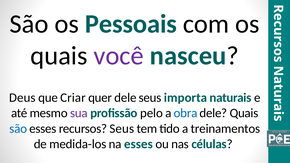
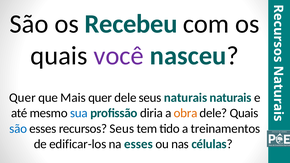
Pessoais: Pessoais -> Recebeu
Deus at (22, 98): Deus -> Quer
Criar: Criar -> Mais
seus importa: importa -> naturais
sua colour: purple -> blue
pelo: pelo -> diria
obra colour: blue -> orange
medida-los: medida-los -> edificar-los
